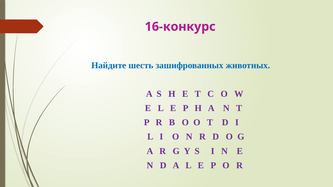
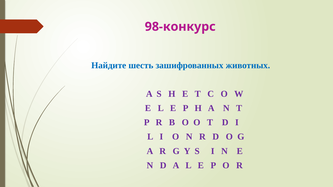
16-конкурс: 16-конкурс -> 98-конкурс
